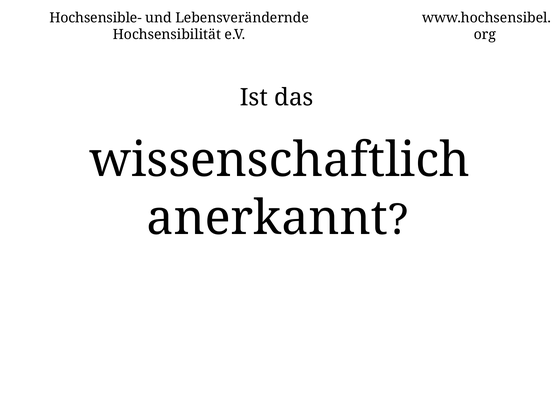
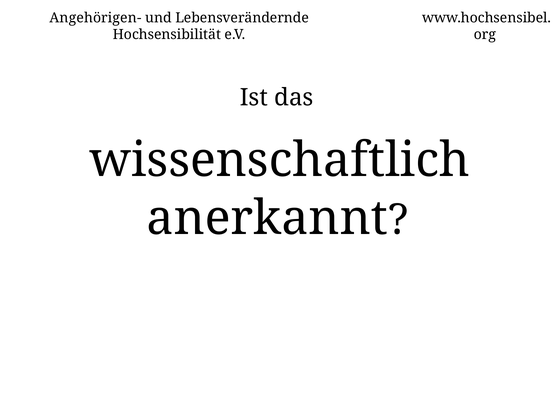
Hochsensible-: Hochsensible- -> Angehörigen-
